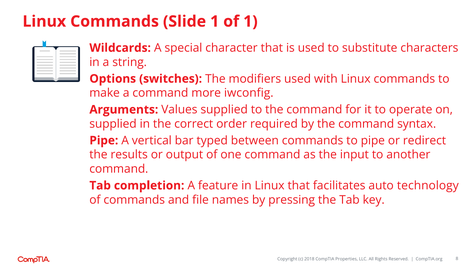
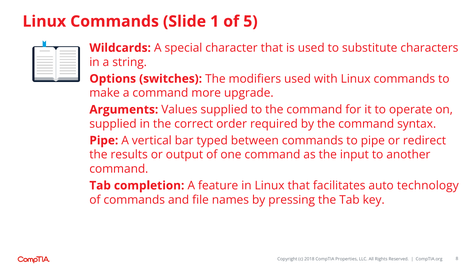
of 1: 1 -> 5
iwconfig: iwconfig -> upgrade
